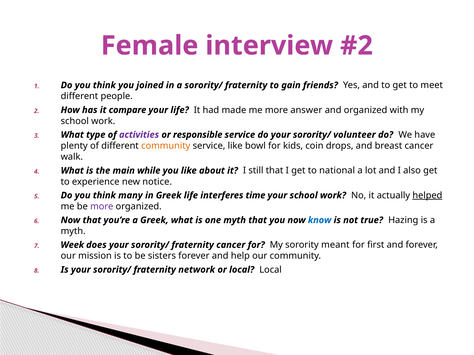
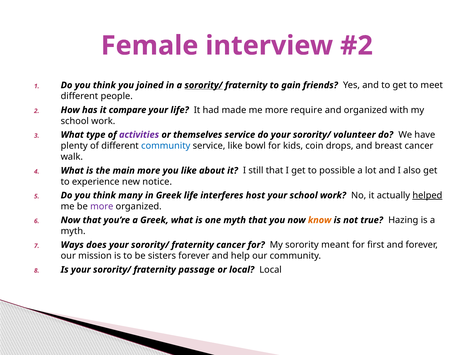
sorority/ at (204, 85) underline: none -> present
answer: answer -> require
responsible: responsible -> themselves
community at (166, 146) colour: orange -> blue
main while: while -> more
national: national -> possible
time: time -> host
know colour: blue -> orange
Week: Week -> Ways
network: network -> passage
